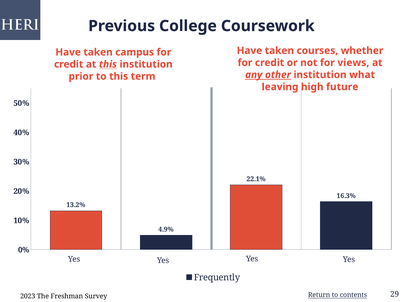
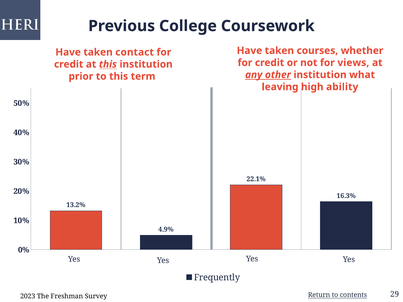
campus: campus -> contact
future: future -> ability
